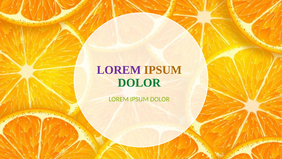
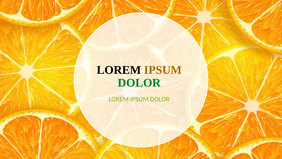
LOREM at (119, 70) colour: purple -> black
